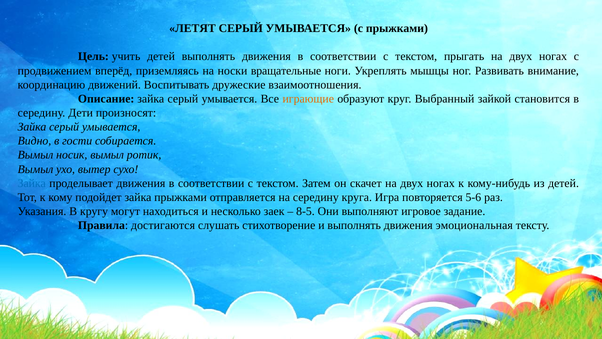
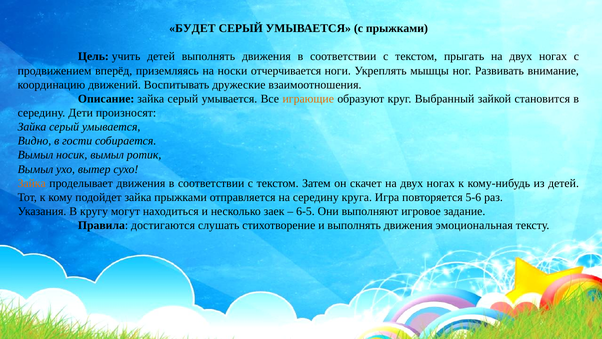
ЛЕТЯТ: ЛЕТЯТ -> БУДЕТ
вращательные: вращательные -> отчерчивается
Зайка at (32, 183) colour: blue -> orange
8-5: 8-5 -> 6-5
